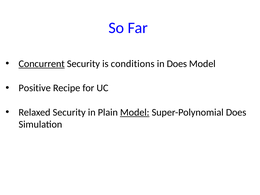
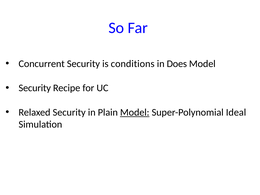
Concurrent underline: present -> none
Positive at (35, 88): Positive -> Security
Super-Polynomial Does: Does -> Ideal
